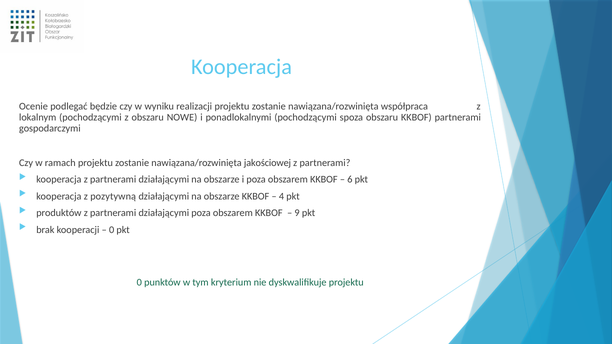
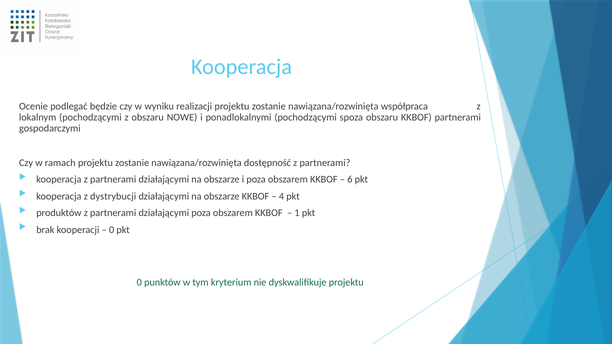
jakościowej: jakościowej -> dostępność
pozytywną: pozytywną -> dystrybucji
9: 9 -> 1
